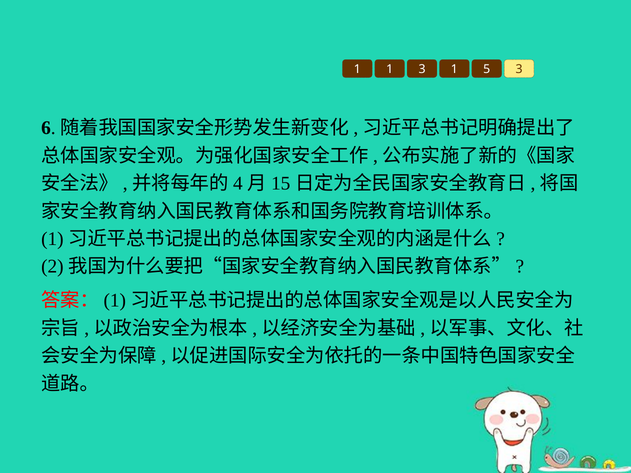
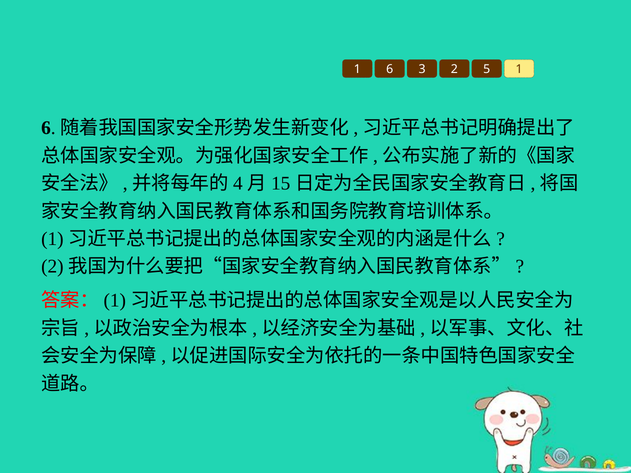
1 1: 1 -> 6
3 1: 1 -> 2
5 3: 3 -> 1
